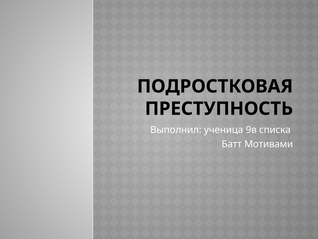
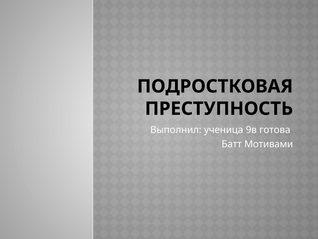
списка: списка -> готова
